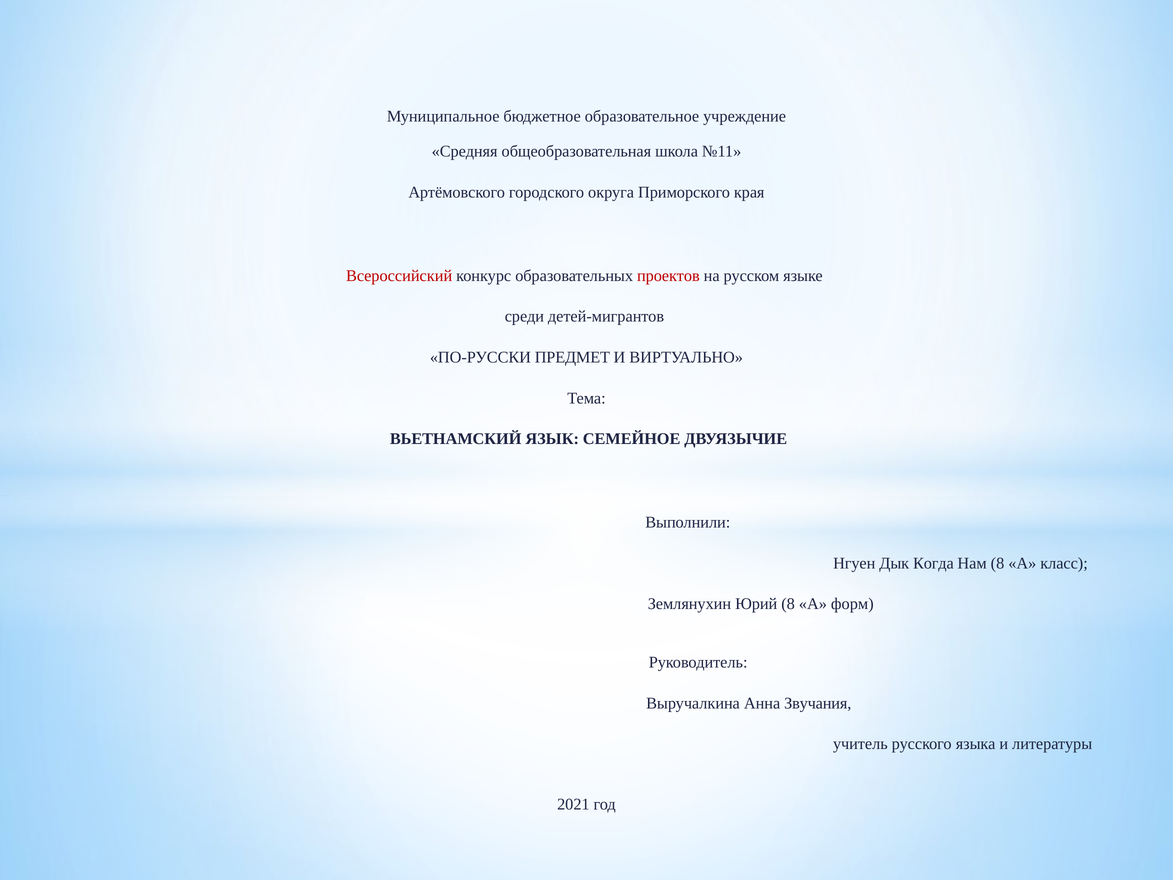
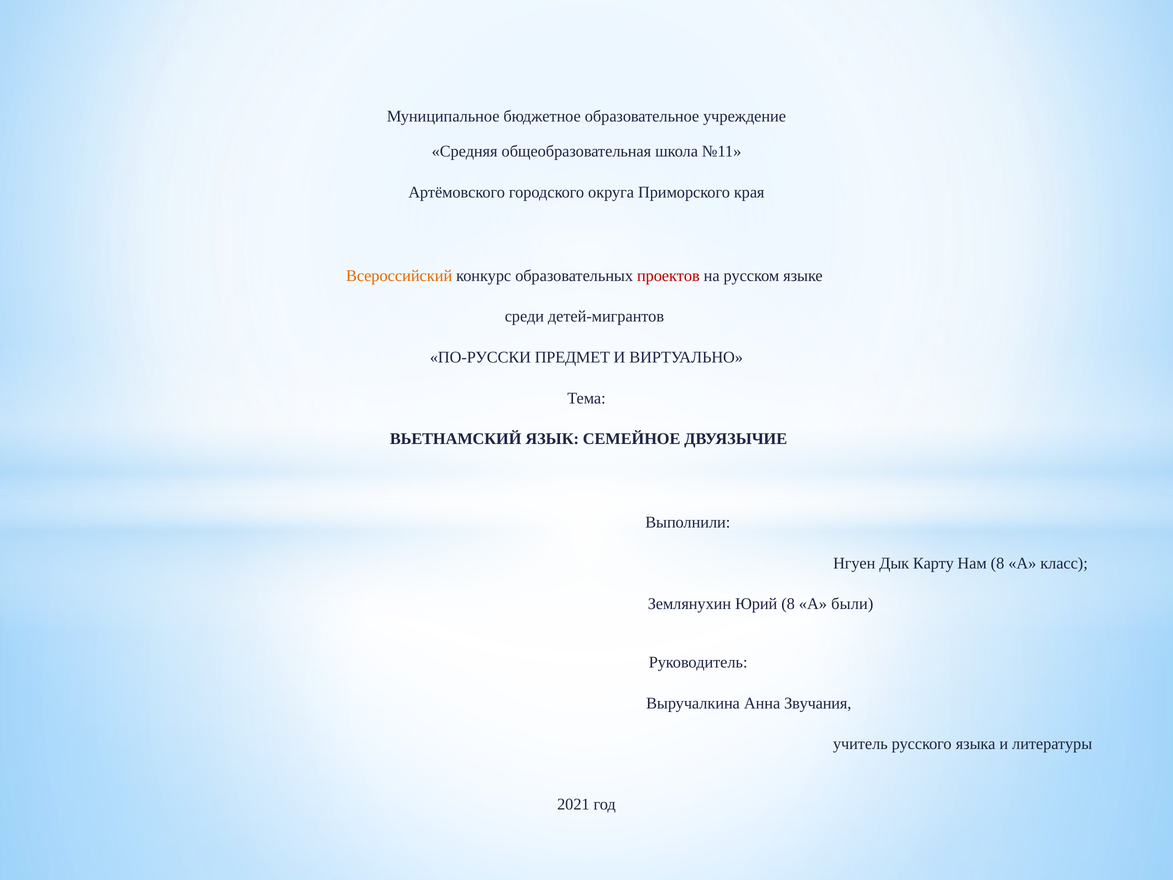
Всероссийский colour: red -> orange
Когда: Когда -> Карту
форм: форм -> были
